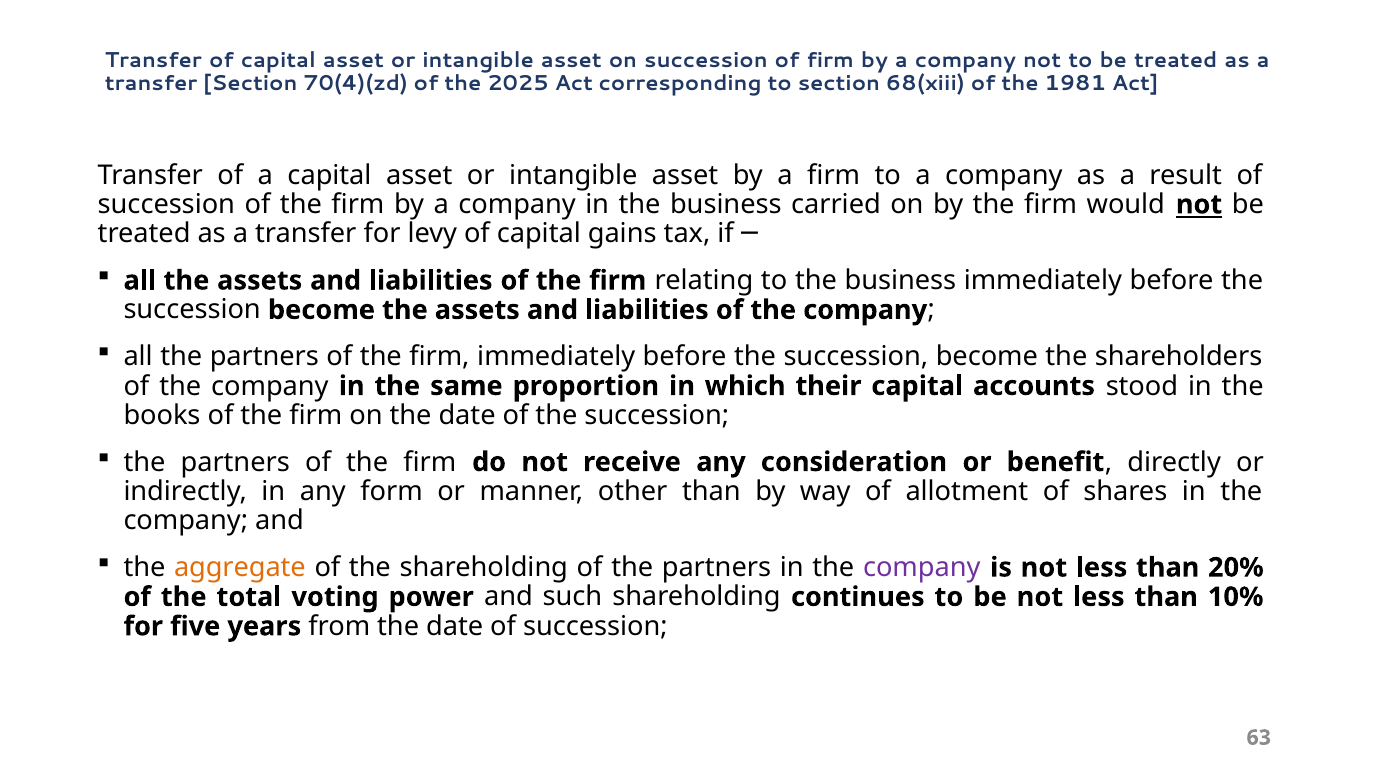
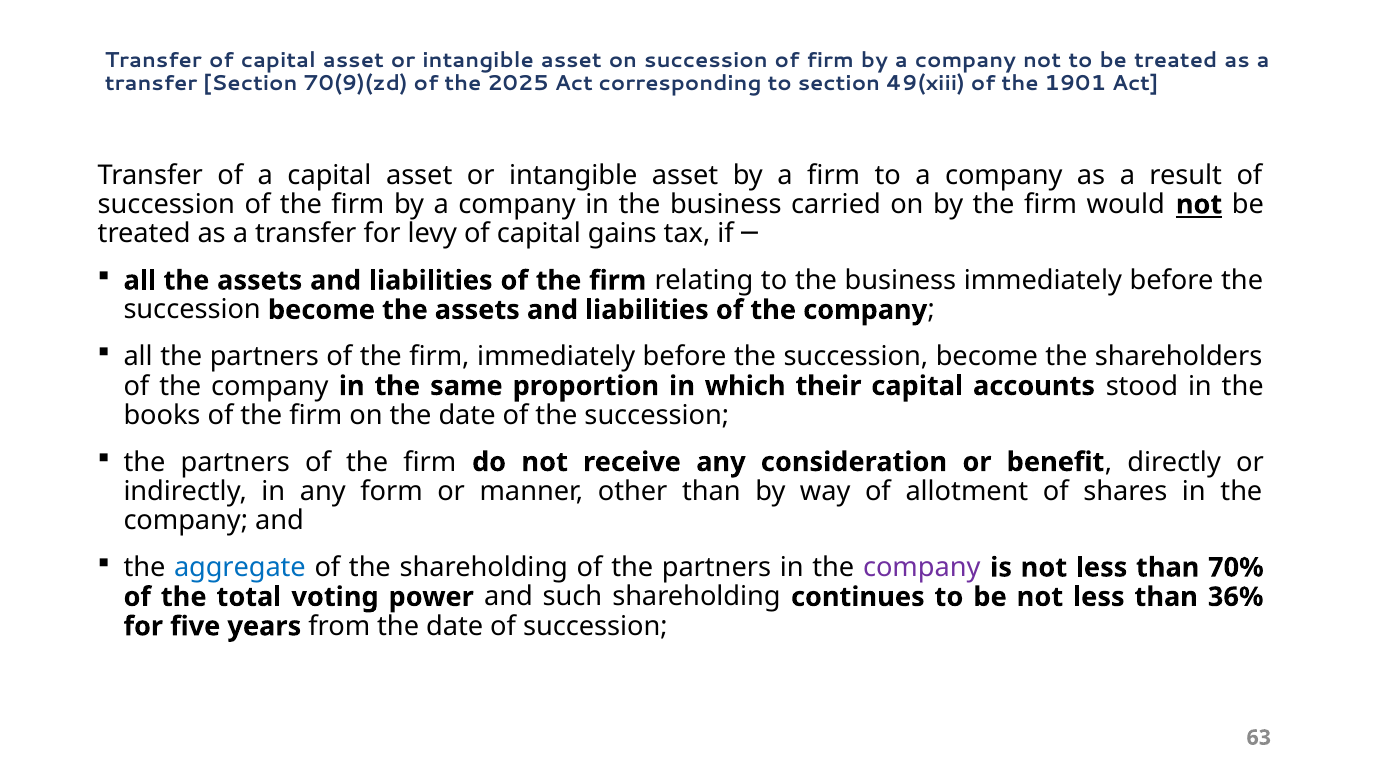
70(4)(zd: 70(4)(zd -> 70(9)(zd
68(xiii: 68(xiii -> 49(xiii
1981: 1981 -> 1901
aggregate colour: orange -> blue
20%: 20% -> 70%
10%: 10% -> 36%
